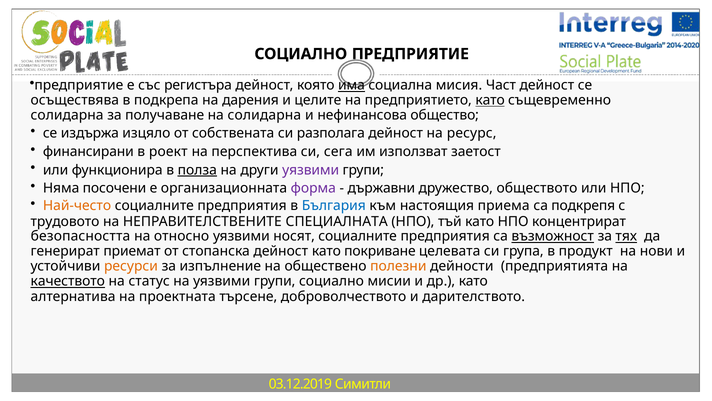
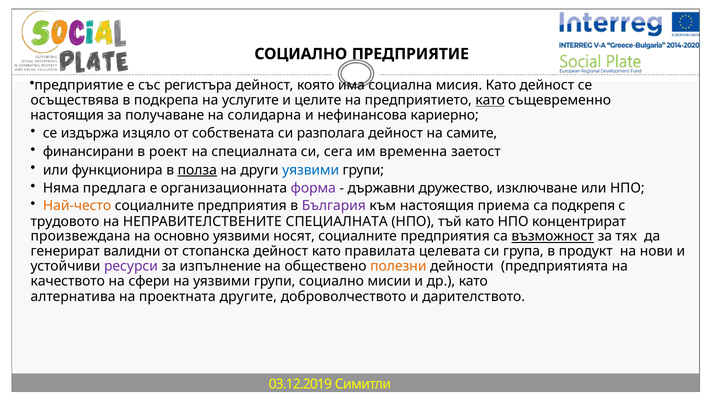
има underline: present -> none
мисия Част: Част -> Като
дарения: дарения -> услугите
солидарна at (67, 115): солидарна -> настоящия
общество: общество -> кариерно
ресурс: ресурс -> самите
на перспектива: перспектива -> специалната
използват: използват -> временна
уязвими at (311, 170) colour: purple -> blue
посочени: посочени -> предлага
обществото: обществото -> изключване
България colour: blue -> purple
безопасността: безопасността -> произвеждана
относно: относно -> основно
тях underline: present -> none
приемат: приемат -> валидни
покриване: покриване -> правилата
ресурси colour: orange -> purple
качеството underline: present -> none
статус: статус -> сфери
търсене: търсене -> другите
